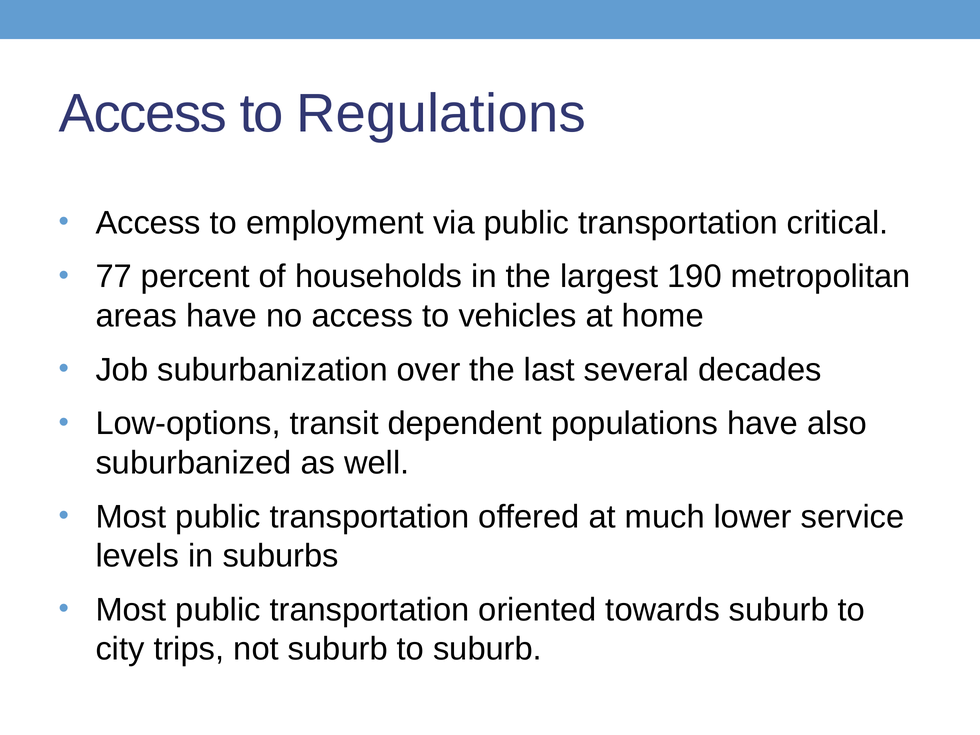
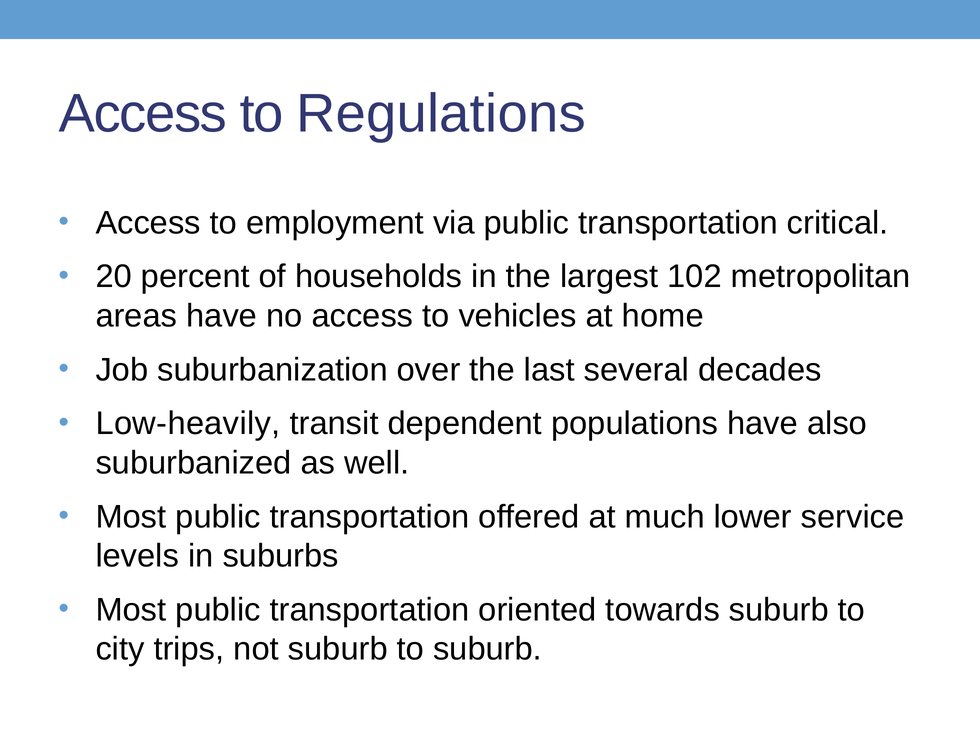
77: 77 -> 20
190: 190 -> 102
Low-options: Low-options -> Low-heavily
